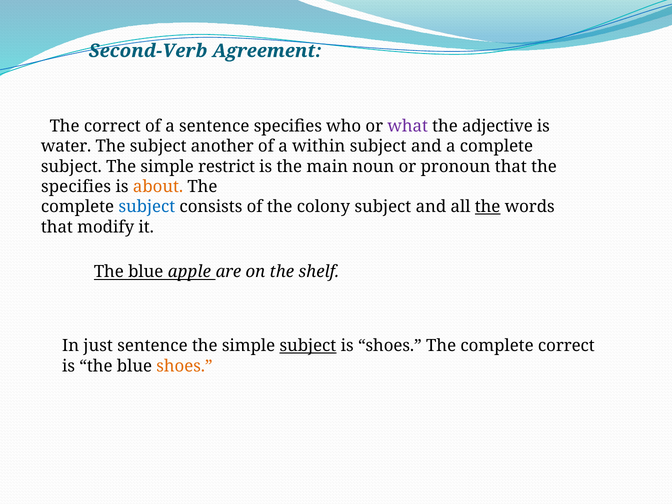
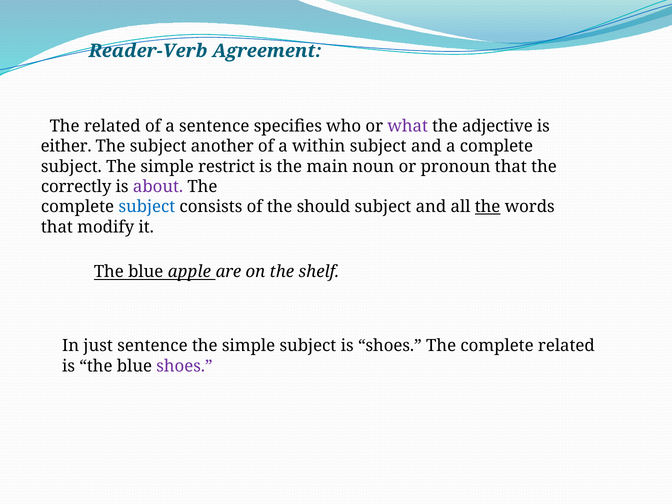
Second-Verb: Second-Verb -> Reader-Verb
The correct: correct -> related
water: water -> either
specifies at (76, 187): specifies -> correctly
about colour: orange -> purple
colony: colony -> should
subject at (308, 346) underline: present -> none
complete correct: correct -> related
shoes at (184, 366) colour: orange -> purple
